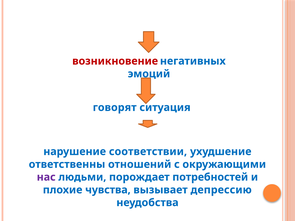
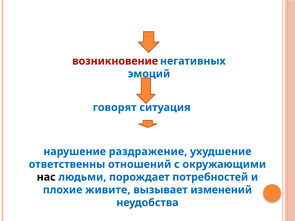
соответствии: соответствии -> раздражение
нас colour: purple -> black
чувства: чувства -> живите
депрессию: депрессию -> изменений
